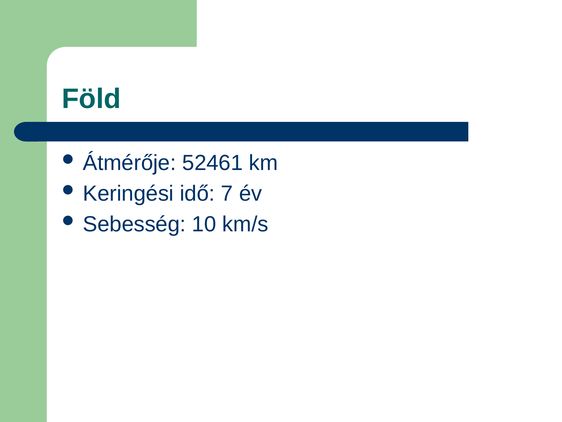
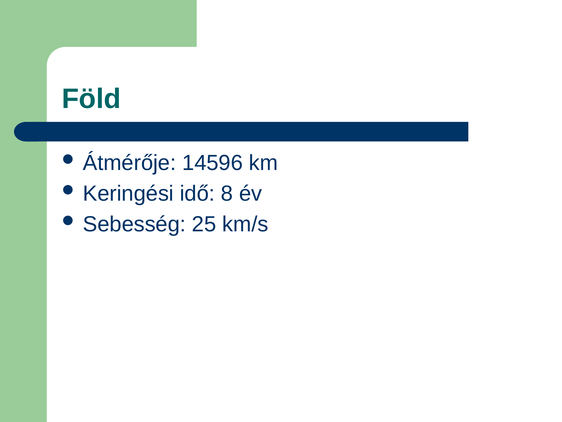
52461: 52461 -> 14596
7: 7 -> 8
10: 10 -> 25
